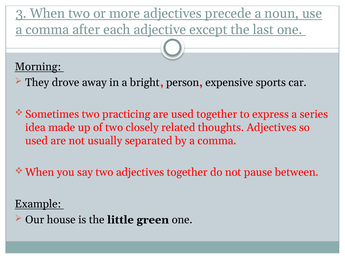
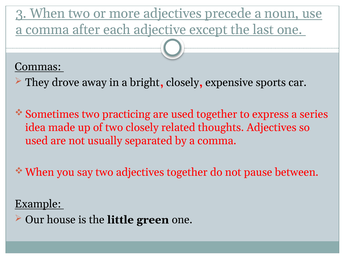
Morning: Morning -> Commas
person at (183, 83): person -> closely
